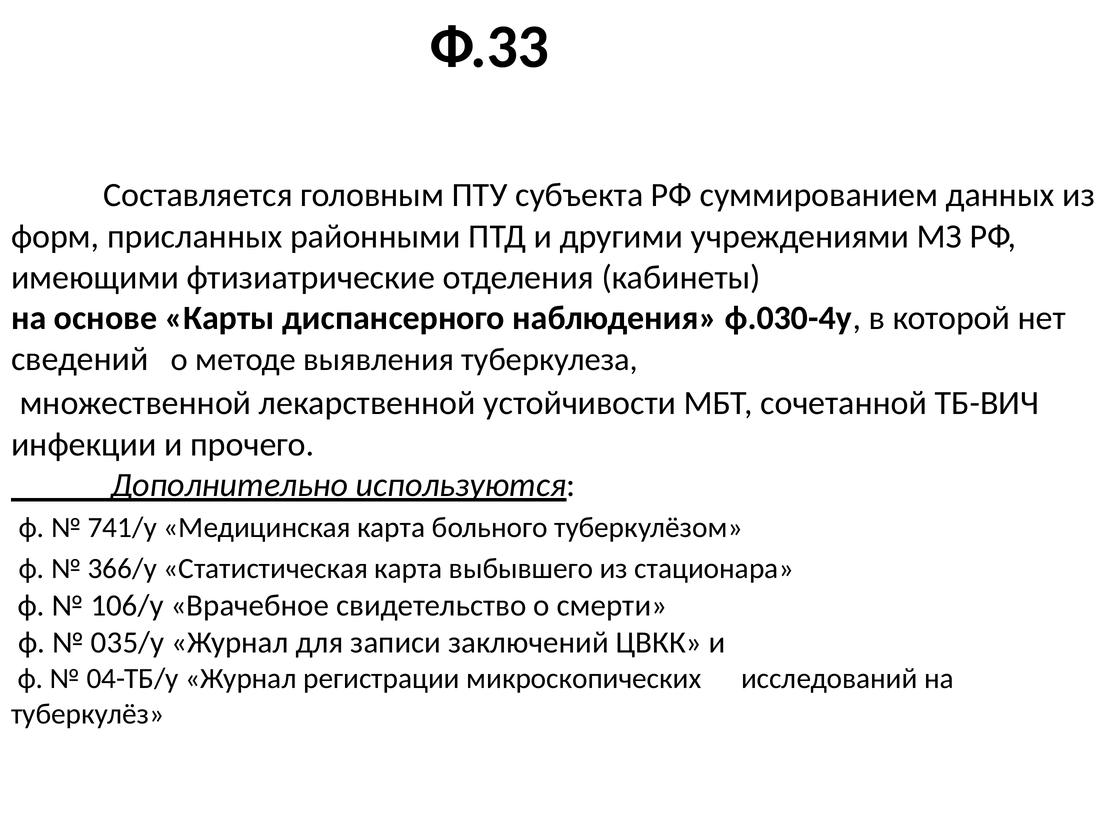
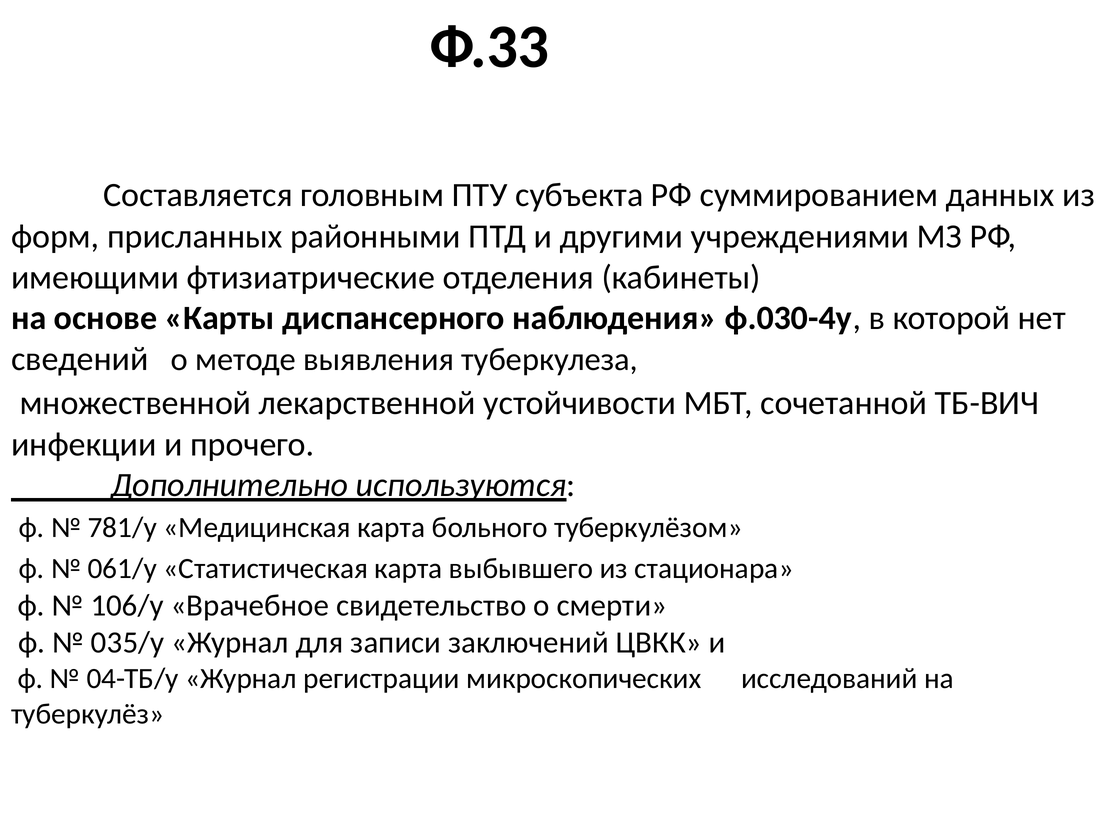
741/у: 741/у -> 781/у
366/у: 366/у -> 061/у
